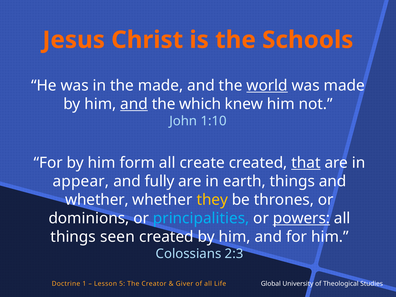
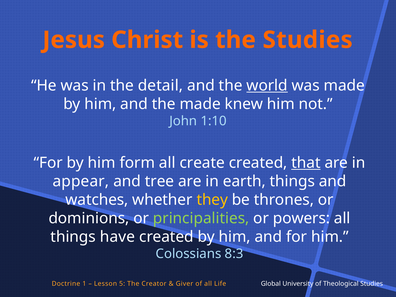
the Schools: Schools -> Studies
the made: made -> detail
and at (134, 104) underline: present -> none
the which: which -> made
fully: fully -> tree
whether at (97, 200): whether -> watches
principalities colour: light blue -> light green
powers underline: present -> none
seen: seen -> have
2:3: 2:3 -> 8:3
